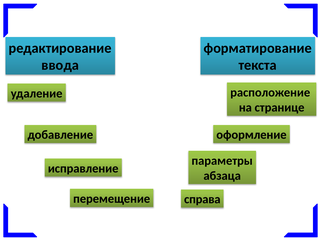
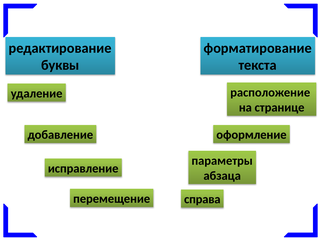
ввода: ввода -> буквы
